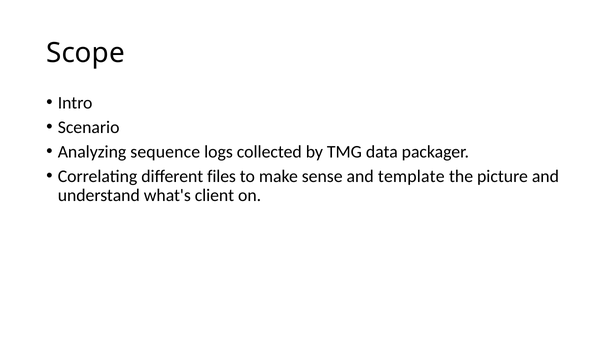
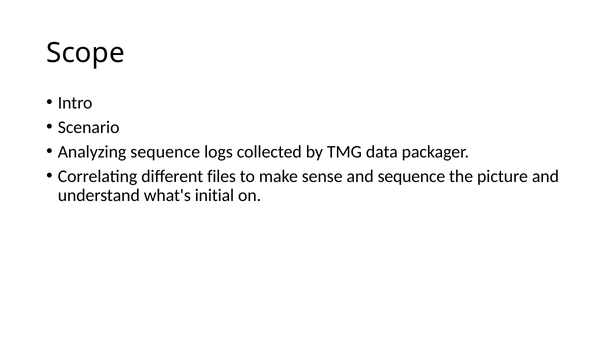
and template: template -> sequence
client: client -> initial
